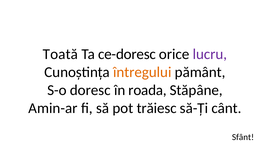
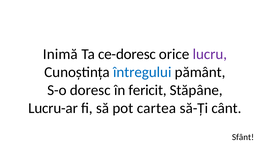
Toată: Toată -> Inimă
întregului colour: orange -> blue
roada: roada -> fericit
Amin-ar: Amin-ar -> Lucru-ar
trăiesc: trăiesc -> cartea
